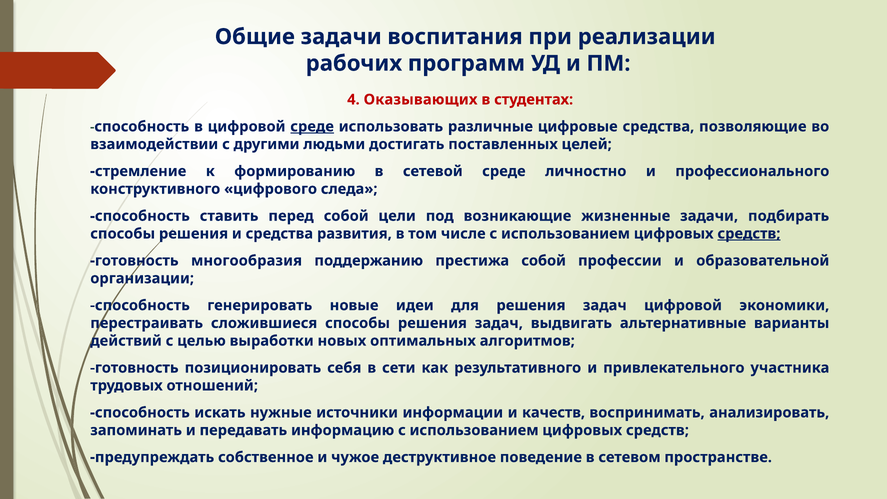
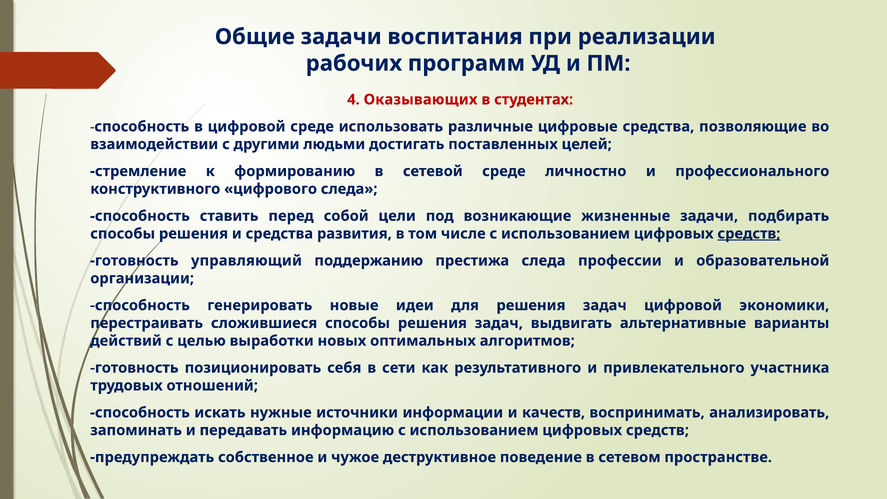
среде at (312, 126) underline: present -> none
многообразия: многообразия -> управляющий
престижа собой: собой -> следа
